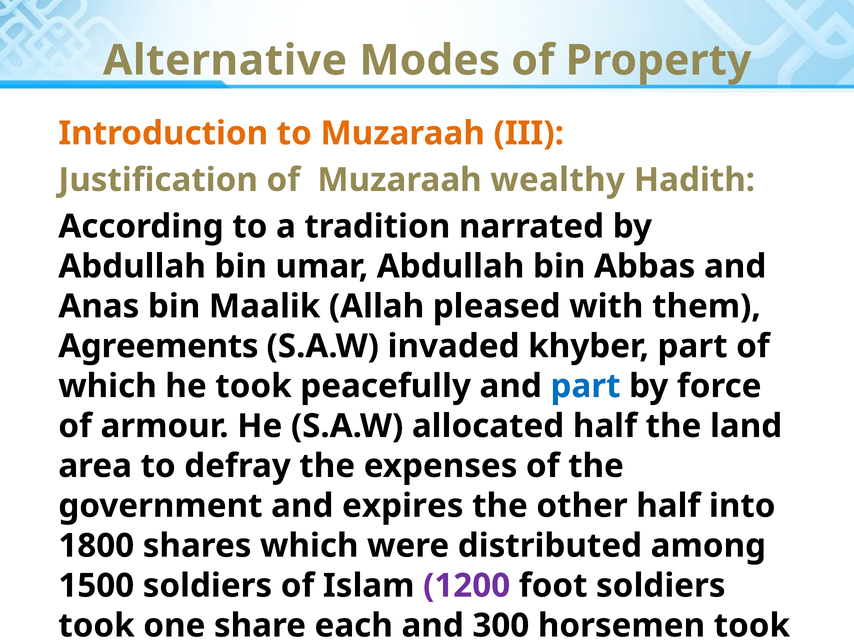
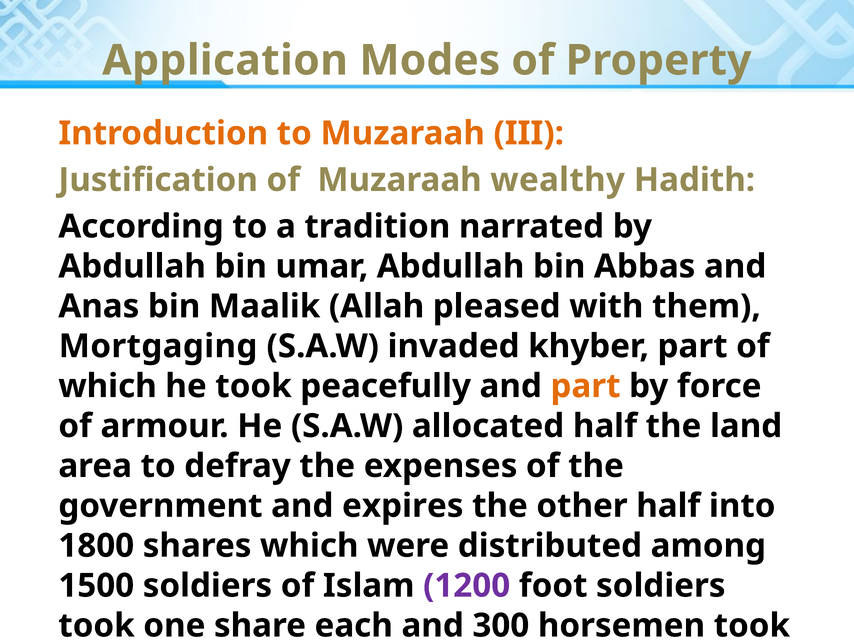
Alternative: Alternative -> Application
Agreements: Agreements -> Mortgaging
part at (585, 386) colour: blue -> orange
